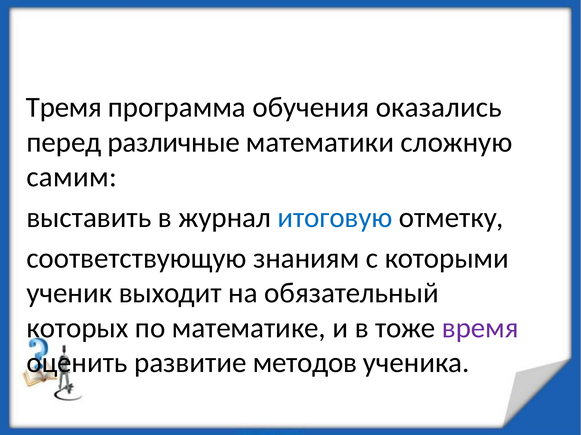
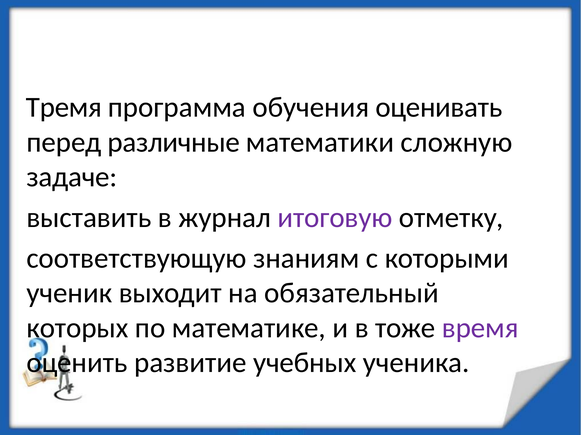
оказались: оказались -> оценивать
самим: самим -> задаче
итоговую colour: blue -> purple
методов: методов -> учебных
